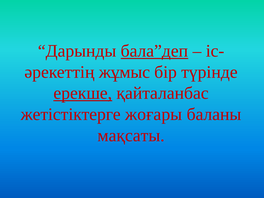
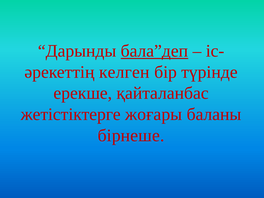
жұмыс: жұмыс -> келген
ерекше underline: present -> none
мақсаты: мақсаты -> бірнеше
